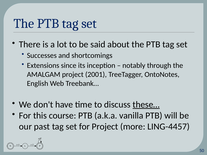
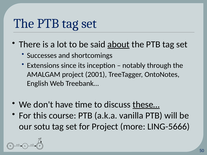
about underline: none -> present
past: past -> sotu
LING-4457: LING-4457 -> LING-5666
